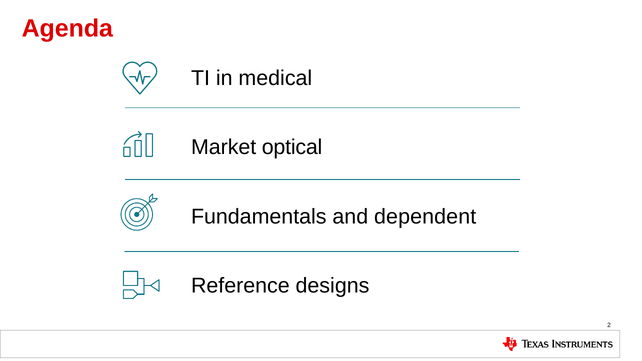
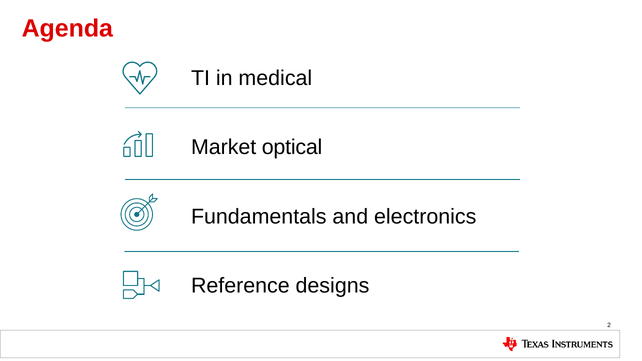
dependent: dependent -> electronics
